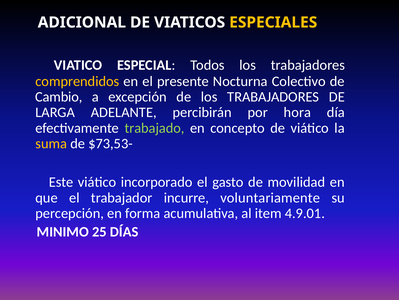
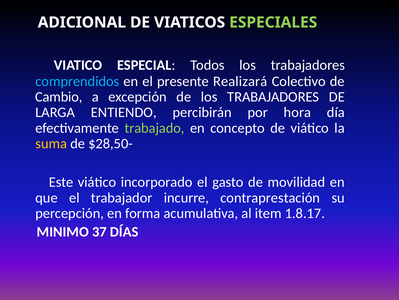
ESPECIALES colour: yellow -> light green
comprendidos colour: yellow -> light blue
Nocturna: Nocturna -> Realizará
ADELANTE: ADELANTE -> ENTIENDO
$73,53-: $73,53- -> $28,50-
voluntariamente: voluntariamente -> contraprestación
4.9.01: 4.9.01 -> 1.8.17
25: 25 -> 37
